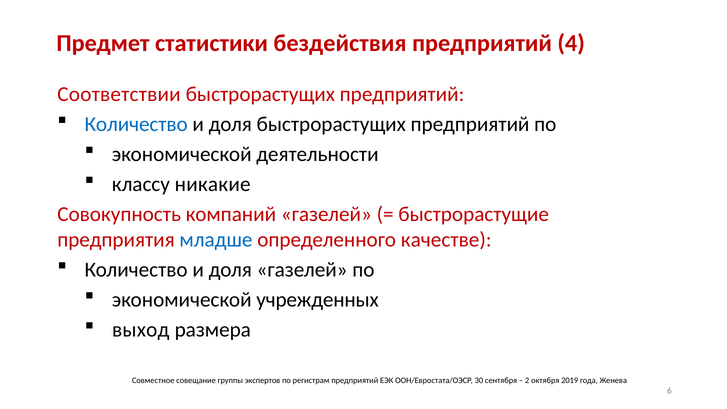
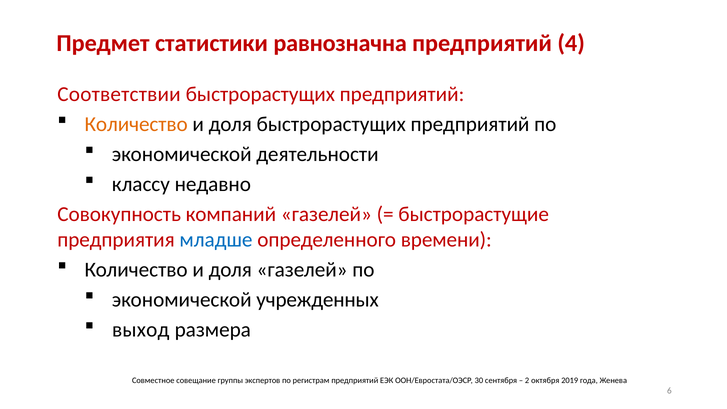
бездействия: бездействия -> равнозначна
Количество at (136, 124) colour: blue -> orange
никакие: никакие -> недавно
качестве: качестве -> времени
